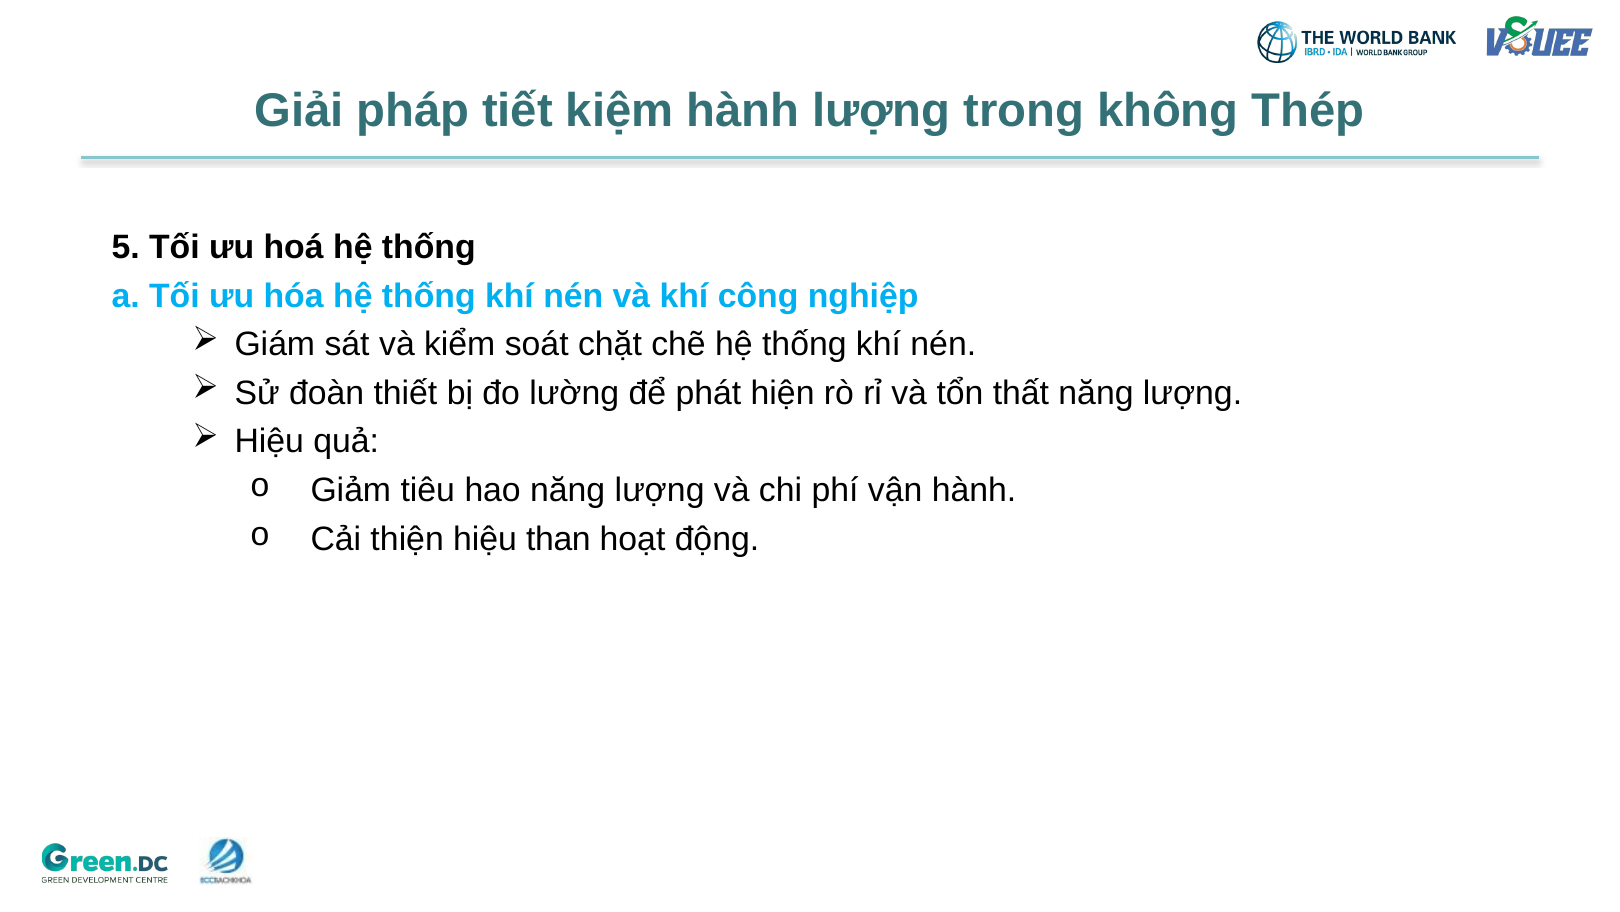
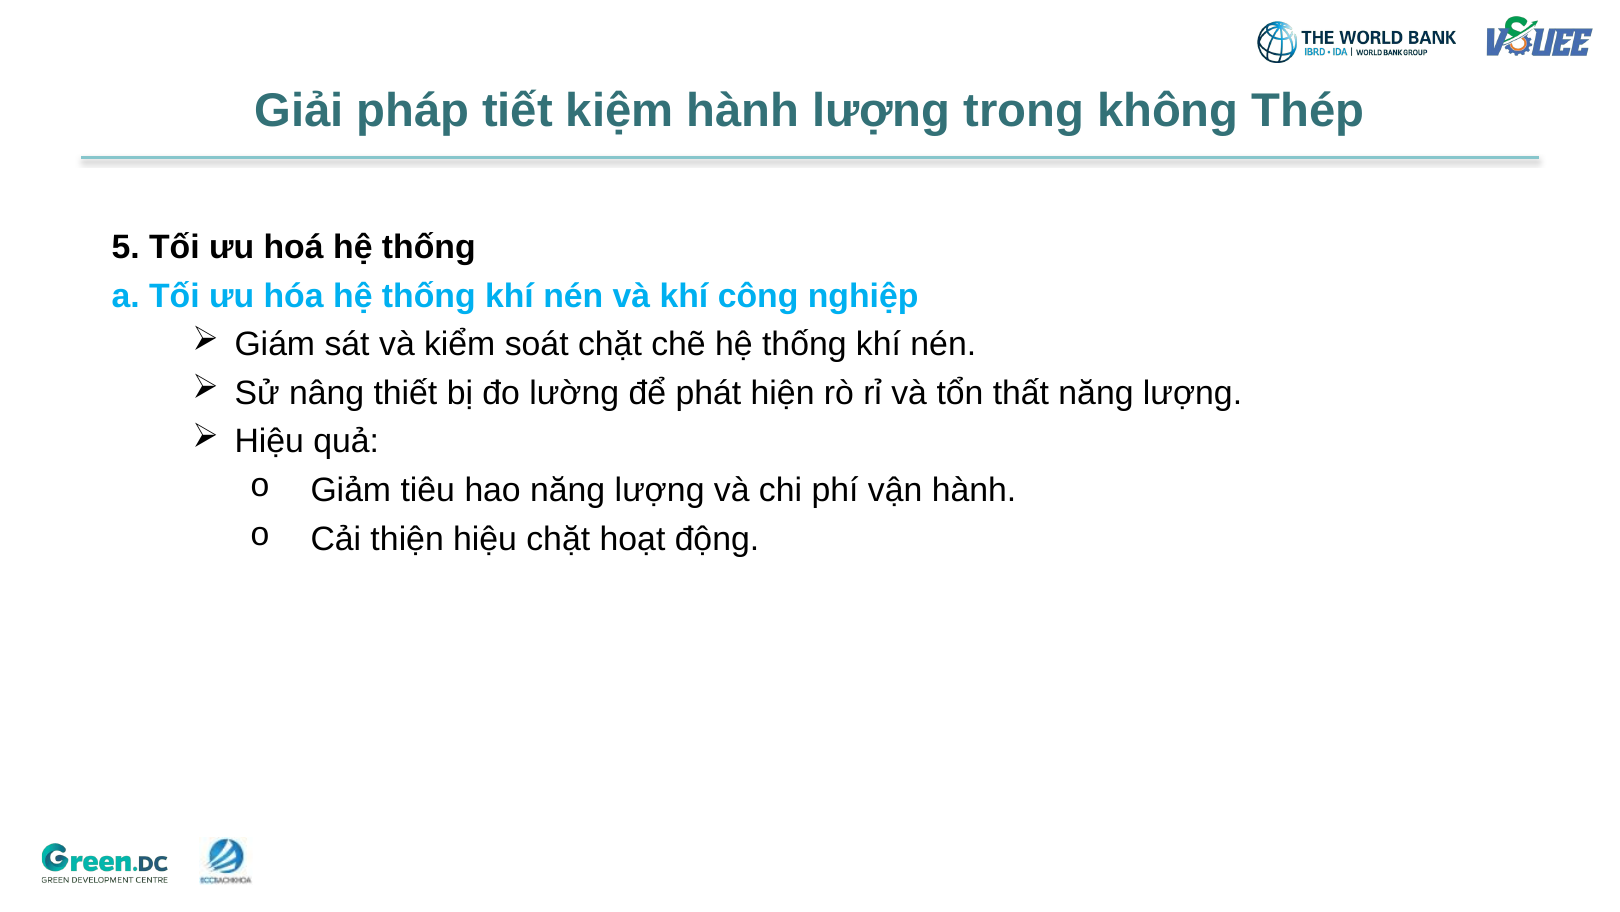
đoàn: đoàn -> nâng
hiệu than: than -> chặt
